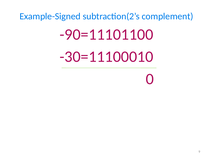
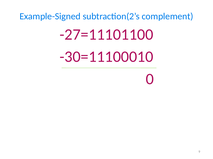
-90=11101100: -90=11101100 -> -27=11101100
